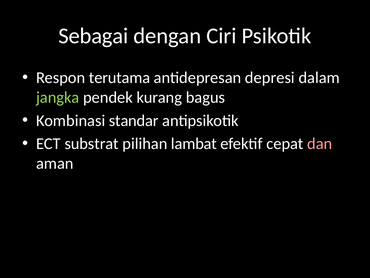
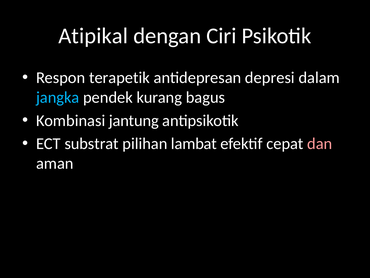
Sebagai: Sebagai -> Atipikal
terutama: terutama -> terapetik
jangka colour: light green -> light blue
standar: standar -> jantung
